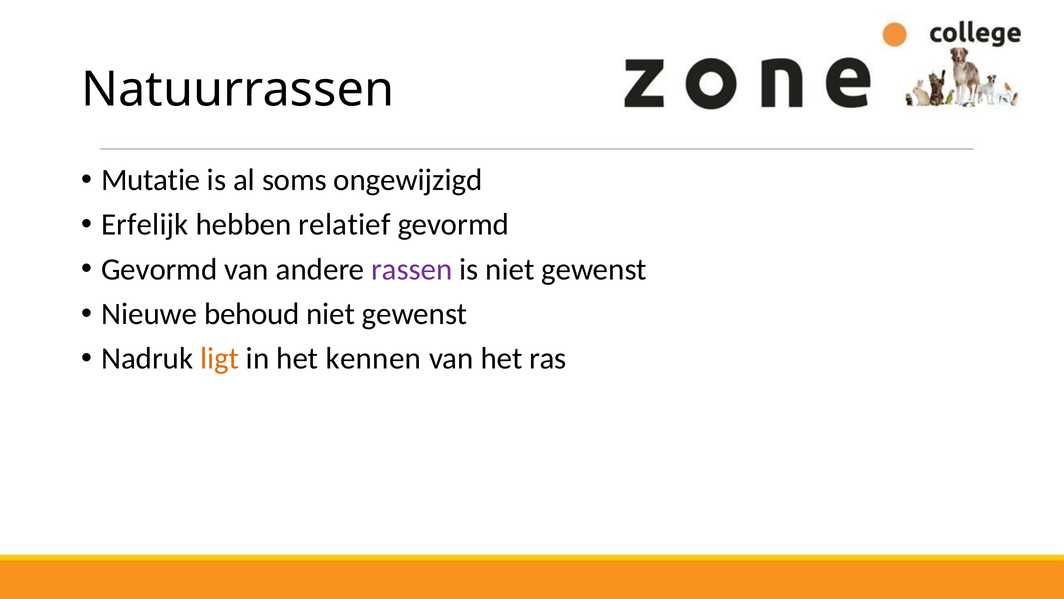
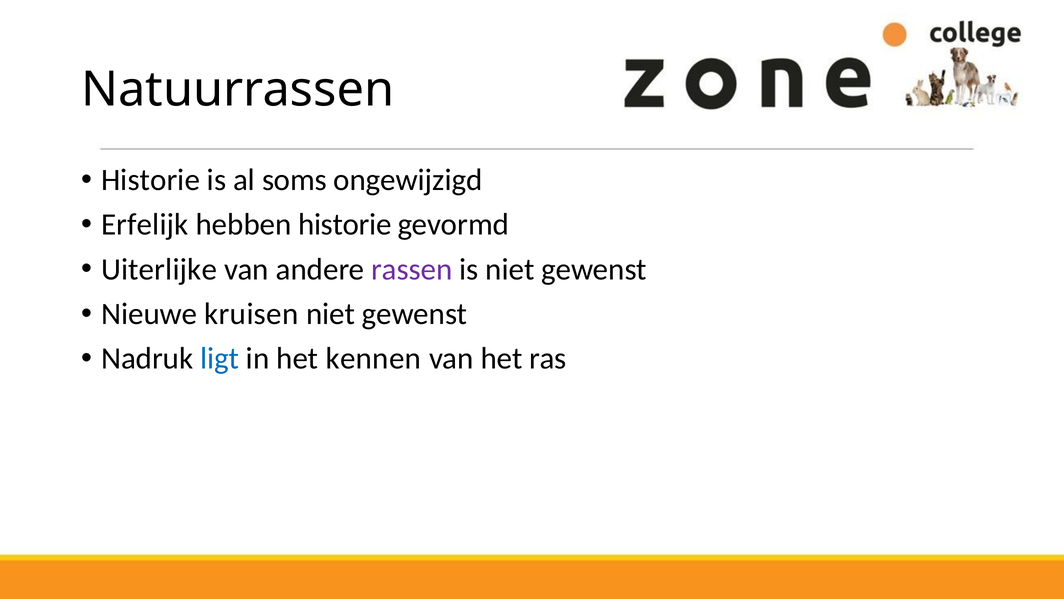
Mutatie at (151, 180): Mutatie -> Historie
hebben relatief: relatief -> historie
Gevormd at (159, 269): Gevormd -> Uiterlijke
behoud: behoud -> kruisen
ligt colour: orange -> blue
